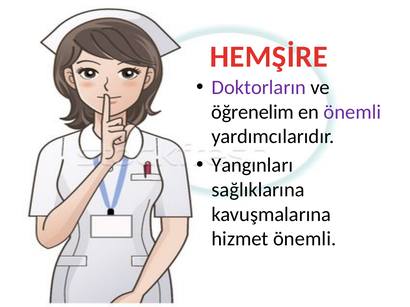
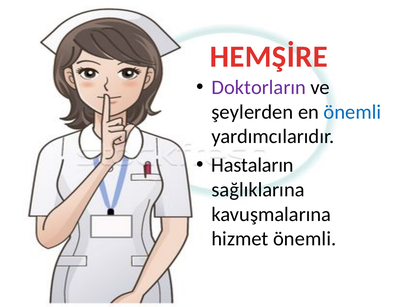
öğrenelim: öğrenelim -> şeylerden
önemli at (352, 112) colour: purple -> blue
Yangınları: Yangınları -> Hastaların
